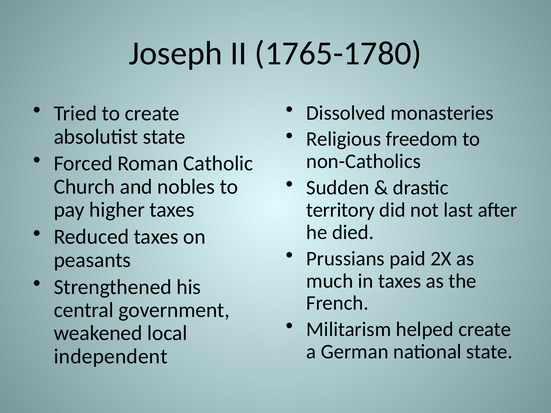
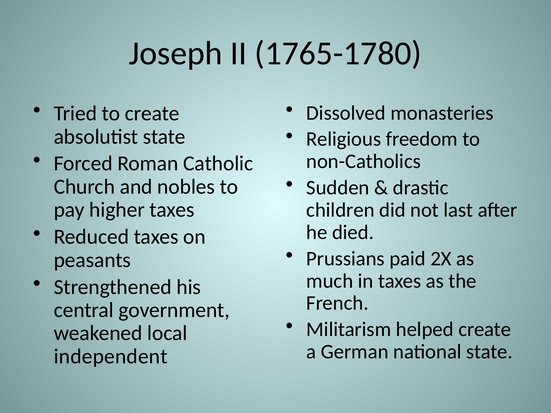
territory: territory -> children
